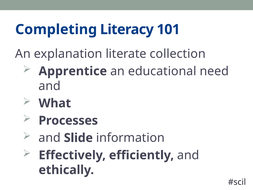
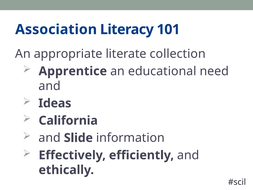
Completing: Completing -> Association
explanation: explanation -> appropriate
What: What -> Ideas
Processes: Processes -> California
